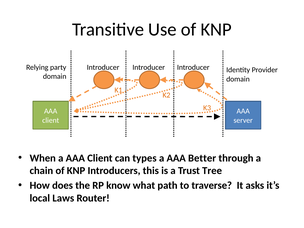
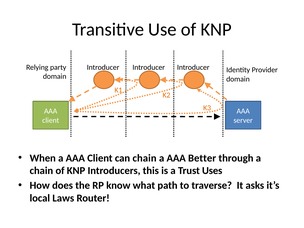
can types: types -> chain
Tree: Tree -> Uses
